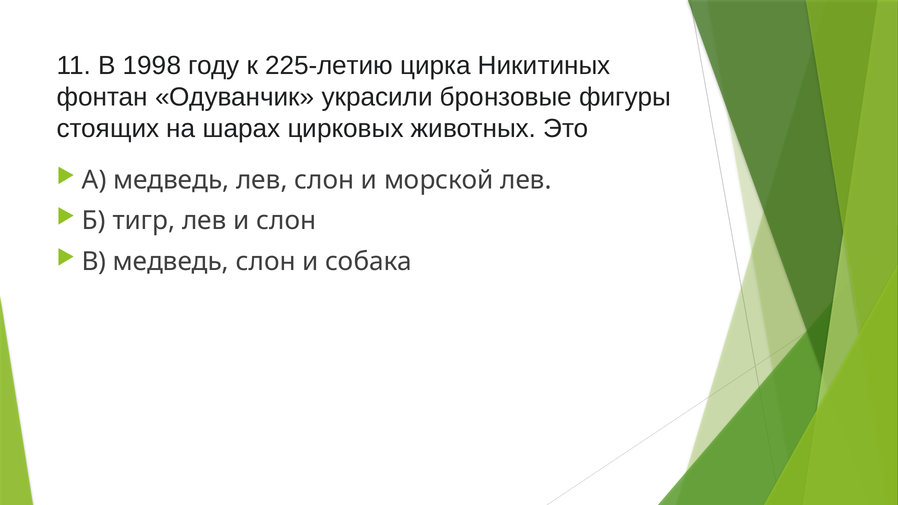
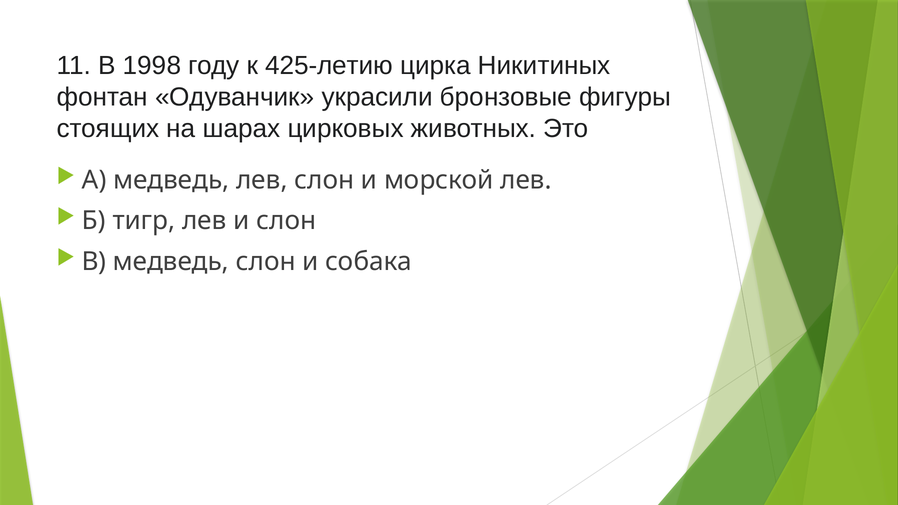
225-летию: 225-летию -> 425-летию
